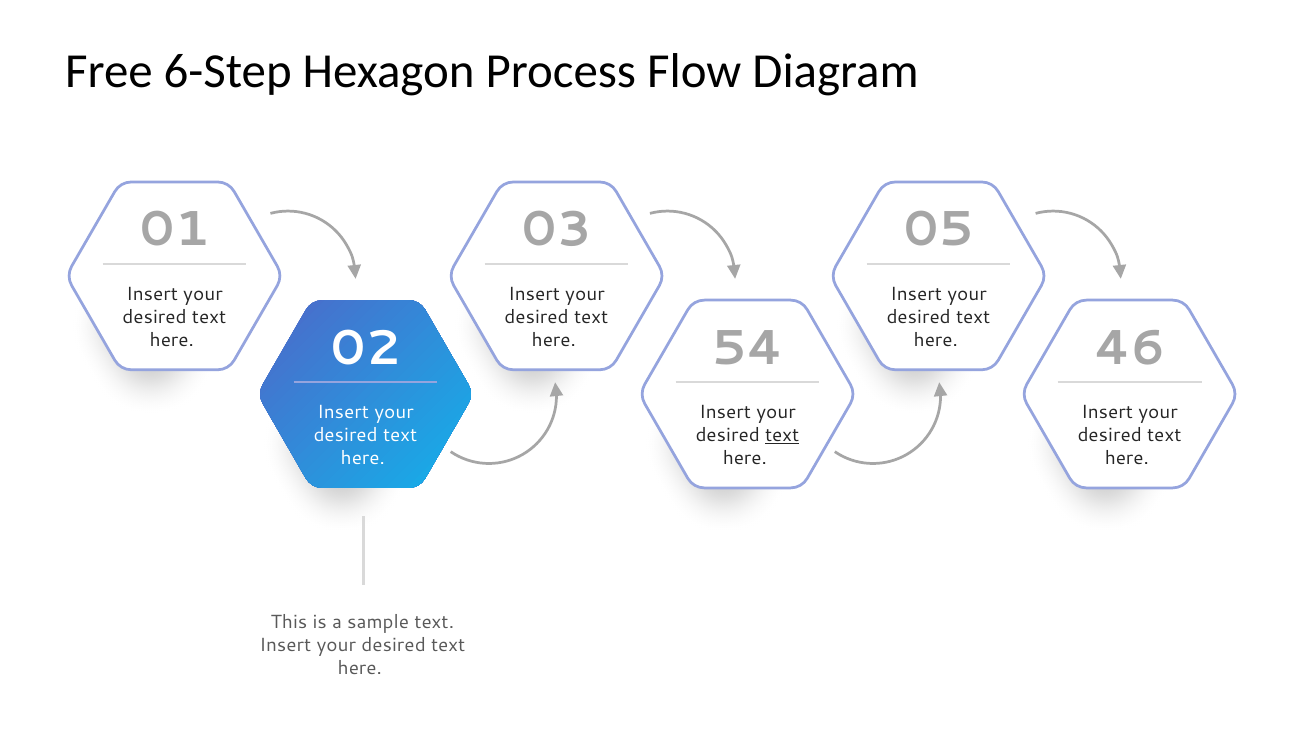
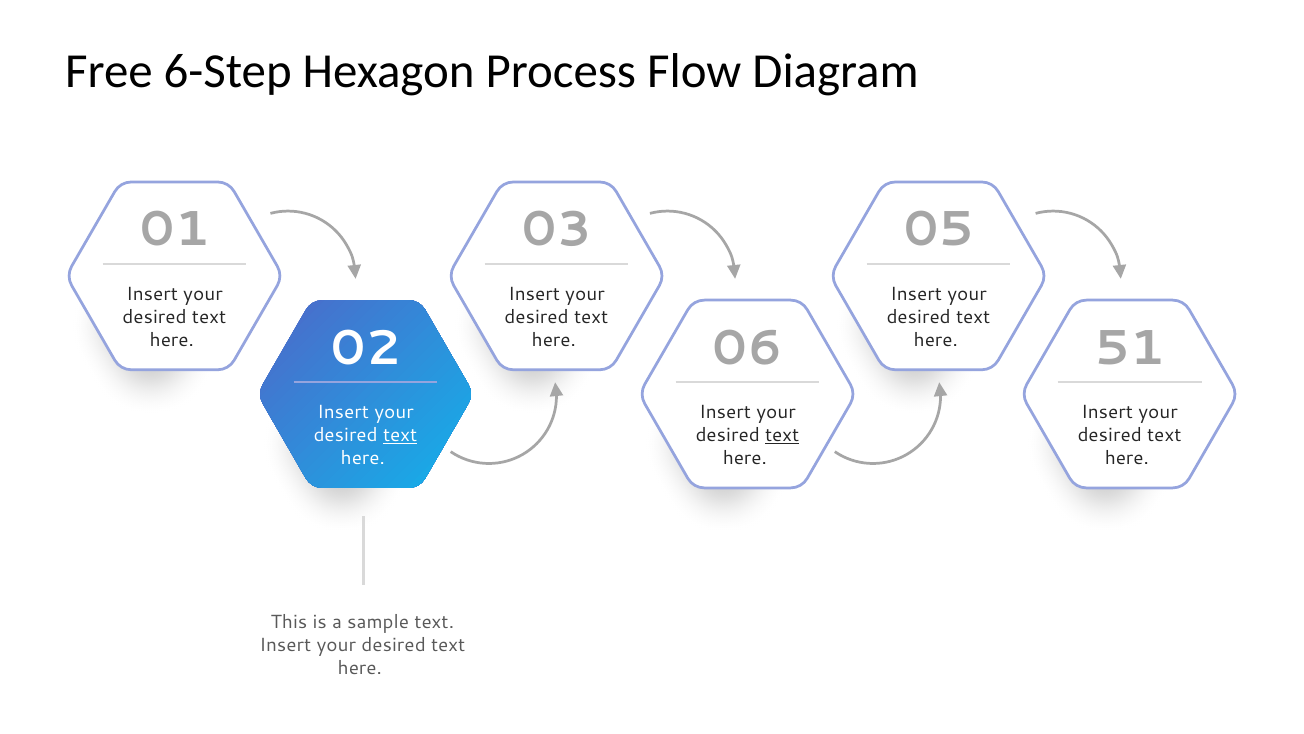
54: 54 -> 06
46: 46 -> 51
text at (400, 435) underline: none -> present
